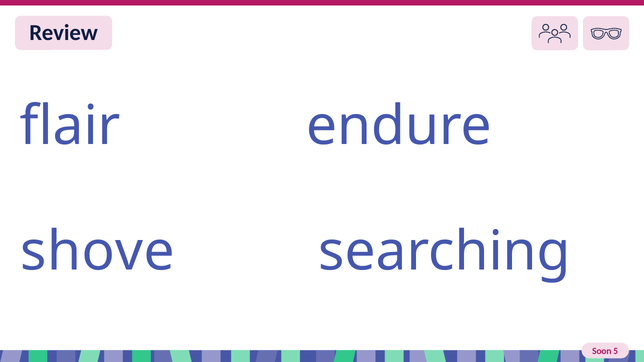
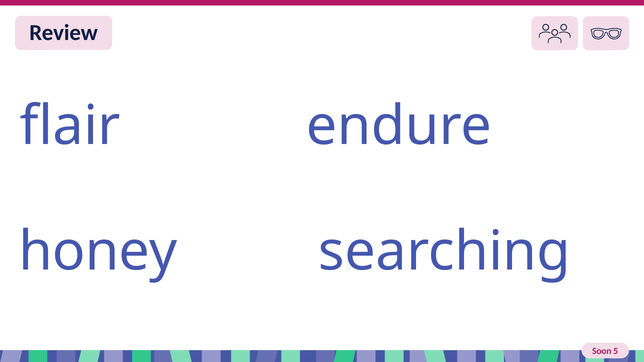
shove: shove -> honey
